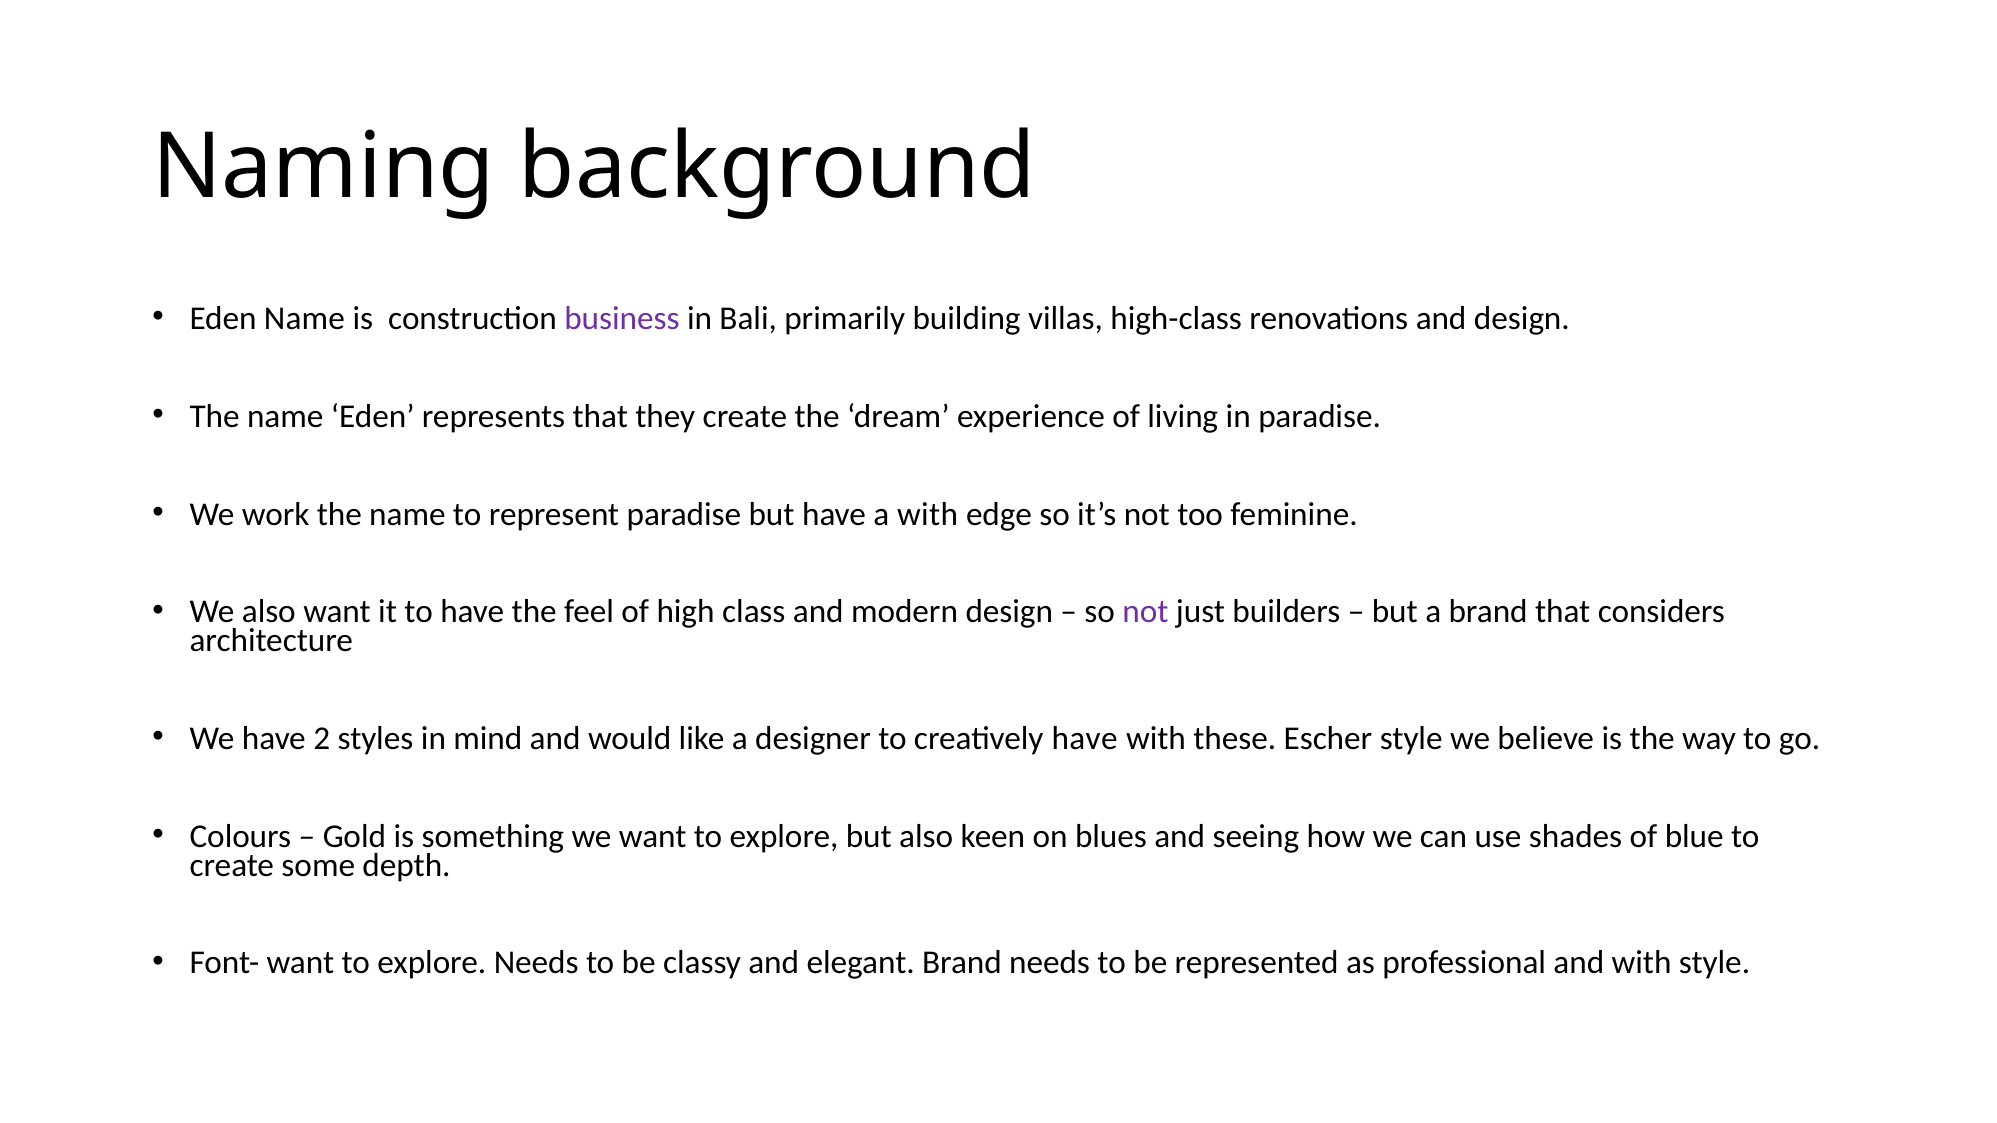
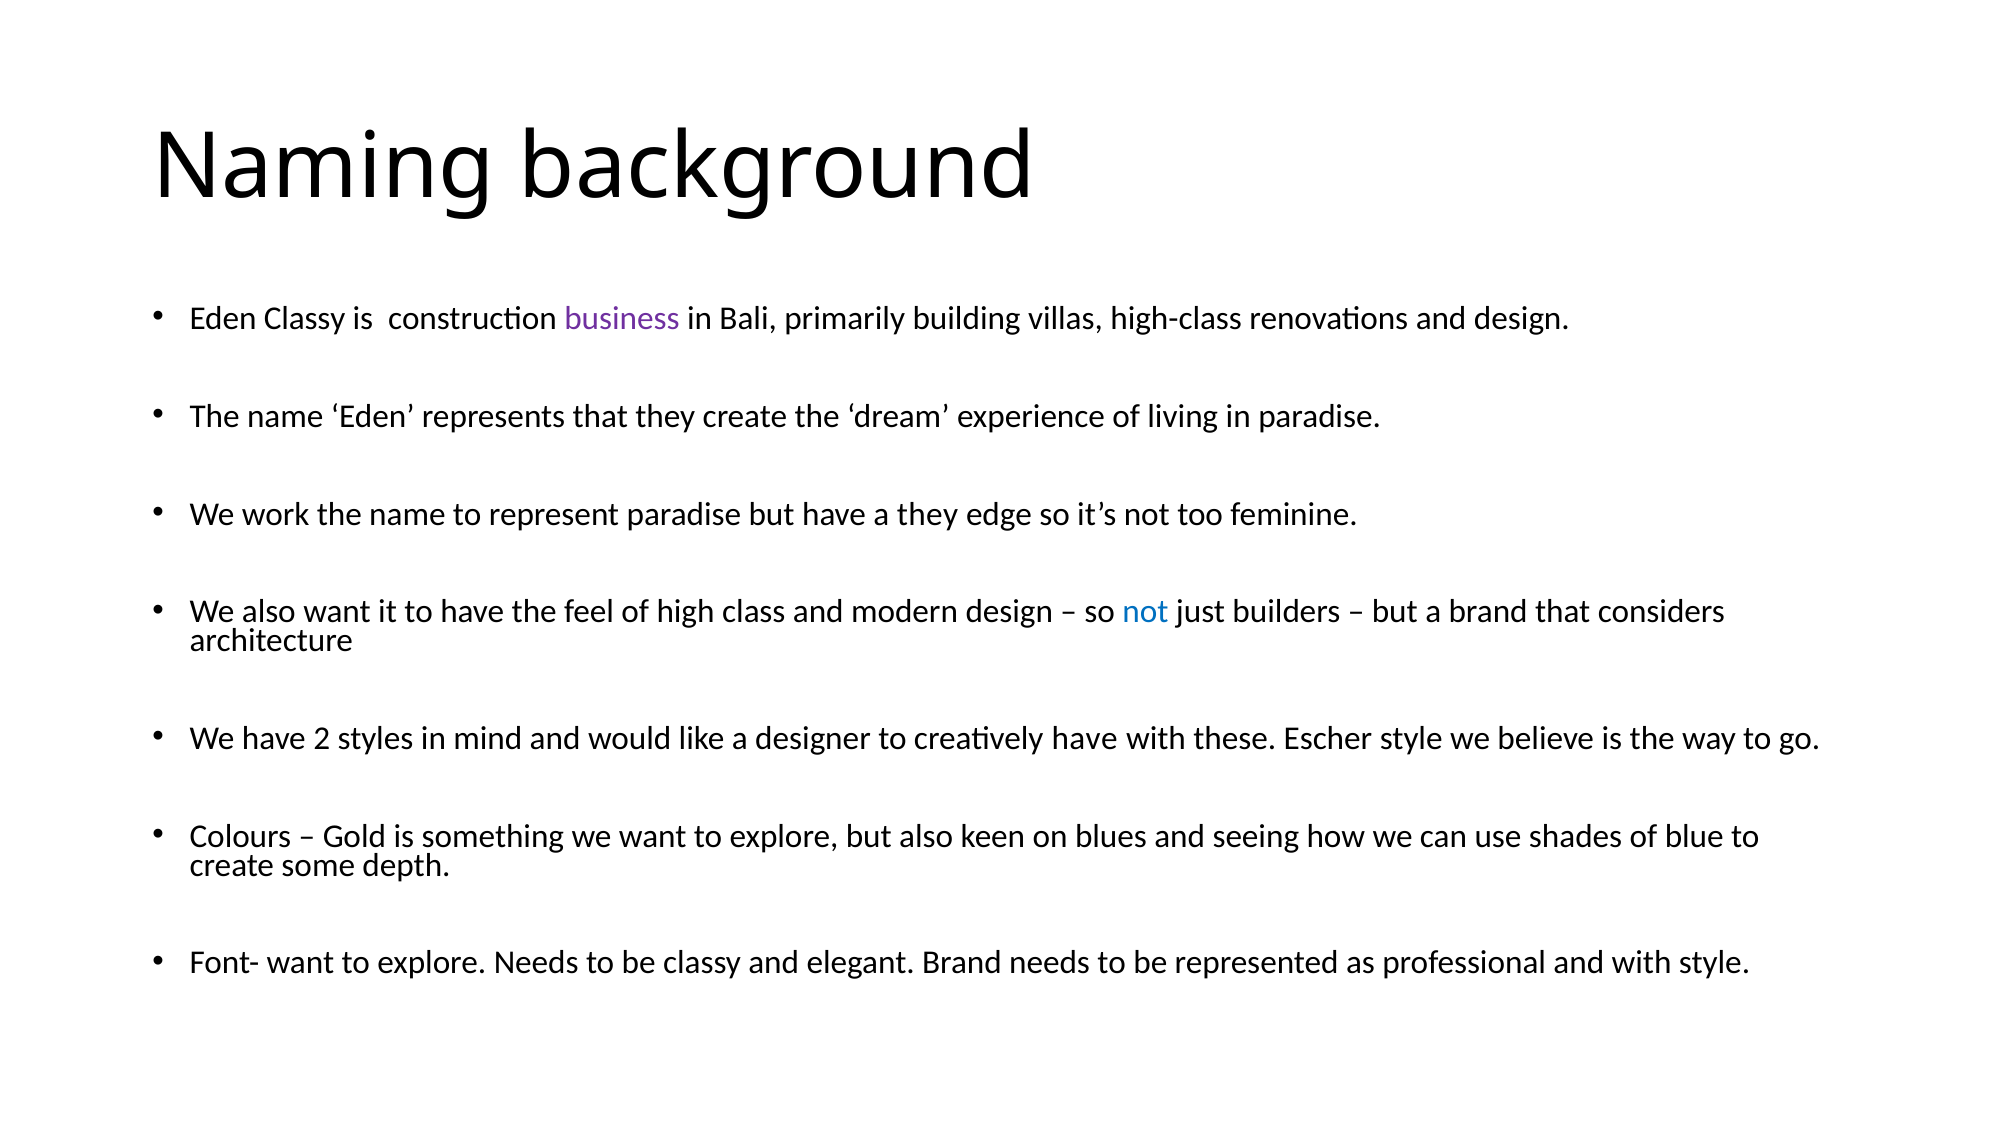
Eden Name: Name -> Classy
a with: with -> they
not at (1145, 612) colour: purple -> blue
